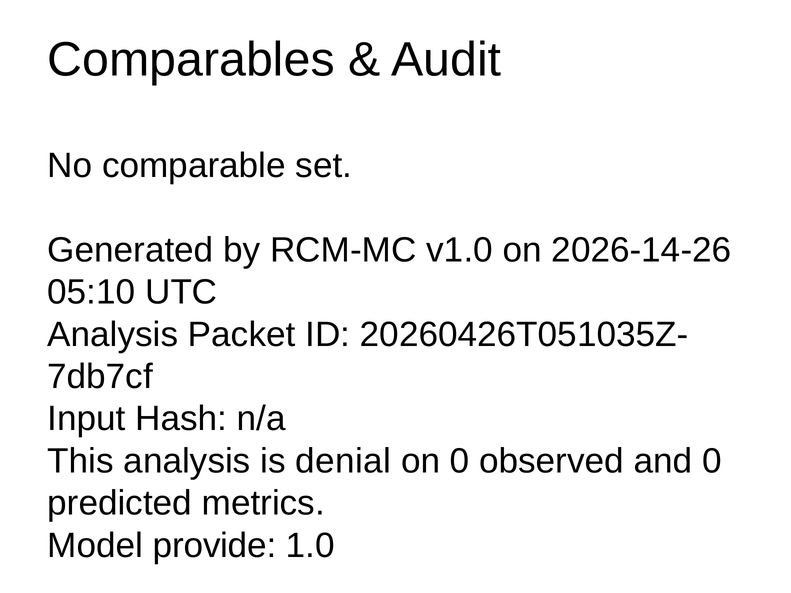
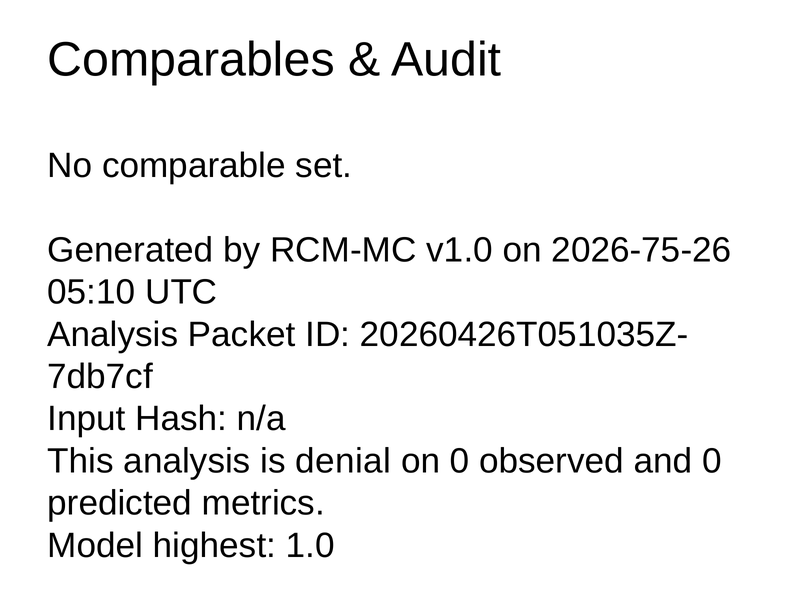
2026-14-26: 2026-14-26 -> 2026-75-26
provide: provide -> highest
